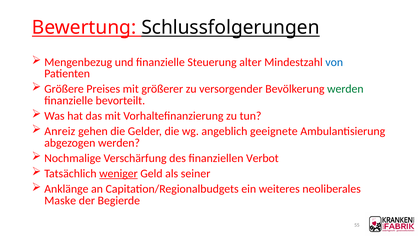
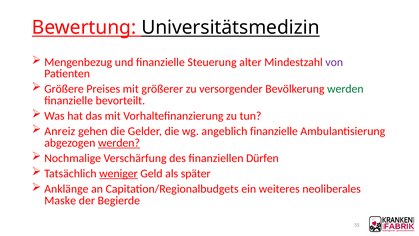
Schlussfolgerungen: Schlussfolgerungen -> Universitätsmedizin
von colour: blue -> purple
angeblich geeignete: geeignete -> finanzielle
werden at (119, 143) underline: none -> present
Verbot: Verbot -> Dürfen
seiner: seiner -> später
